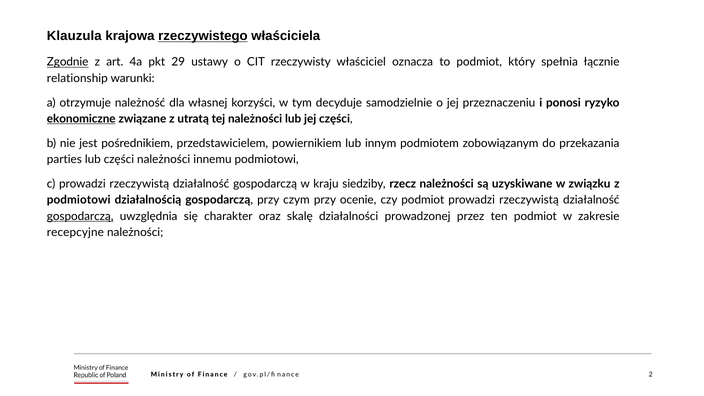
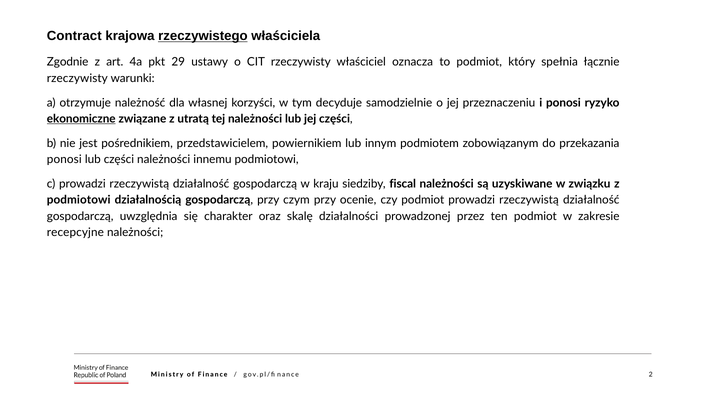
Klauzula: Klauzula -> Contract
Zgodnie underline: present -> none
relationship at (77, 78): relationship -> rzeczywisty
parties at (64, 159): parties -> ponosi
rzecz: rzecz -> fiscal
gospodarczą at (80, 216) underline: present -> none
